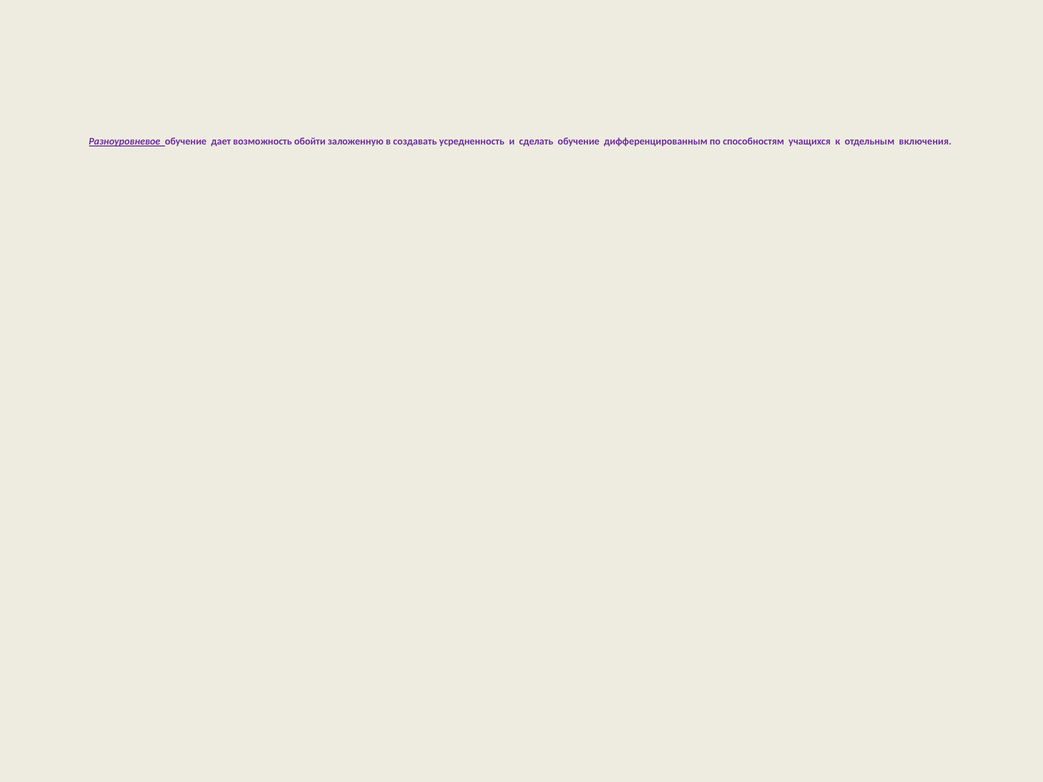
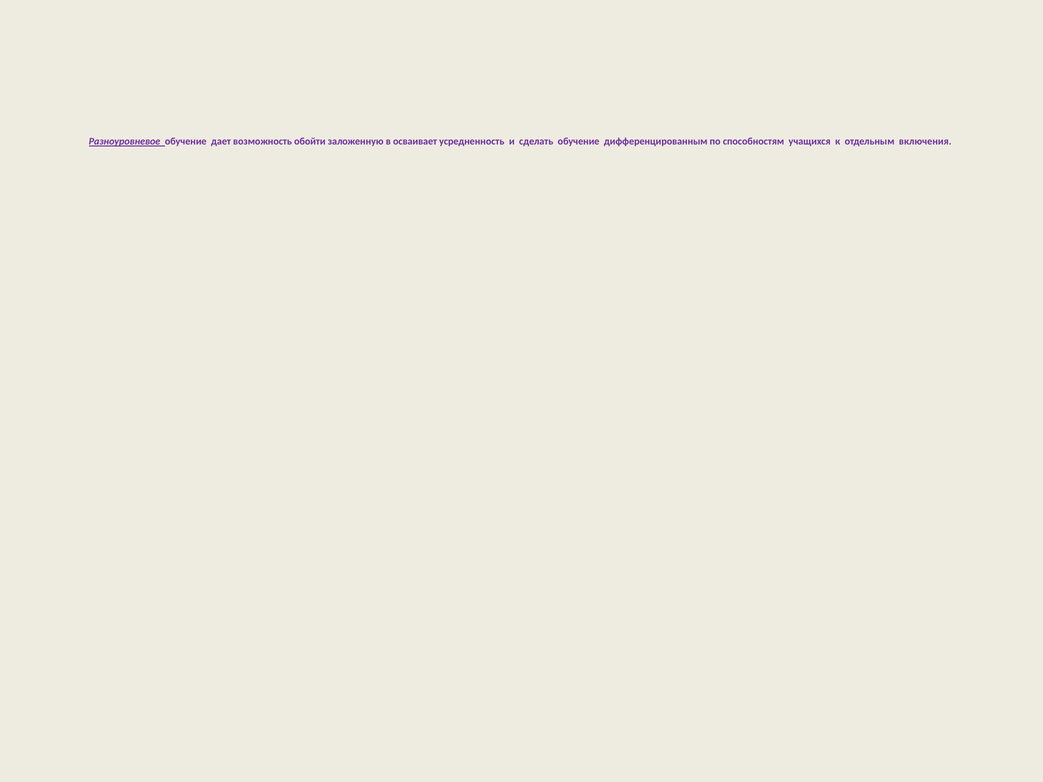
создавать: создавать -> осваивает
